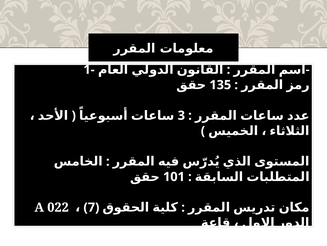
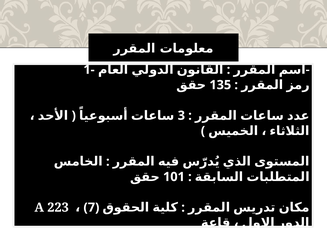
022: 022 -> 223
